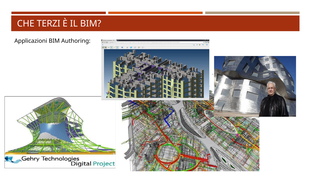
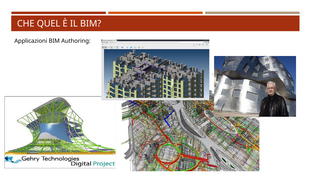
TERZI: TERZI -> QUEL
